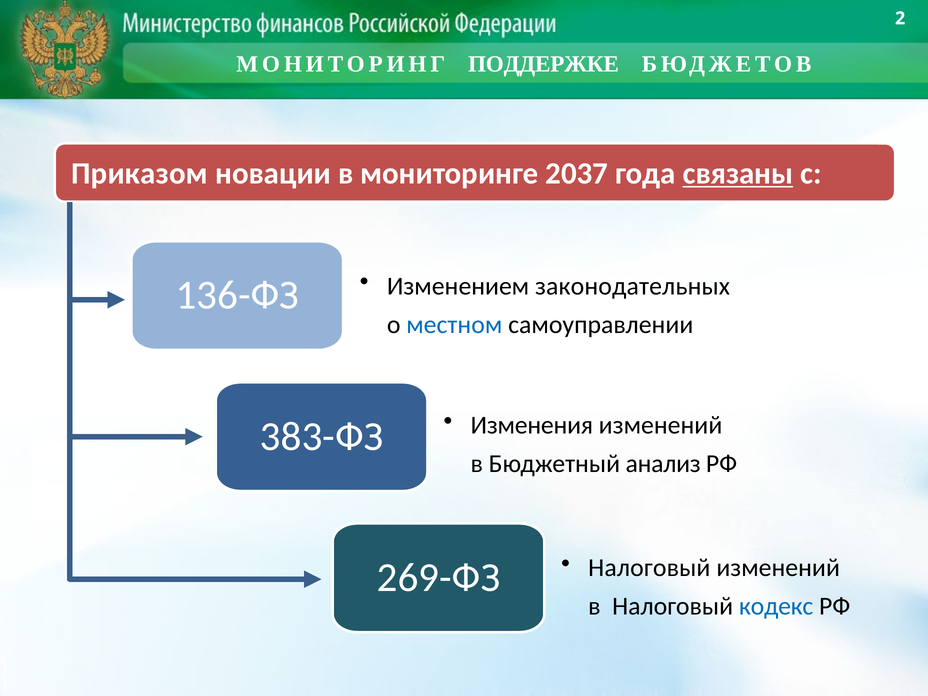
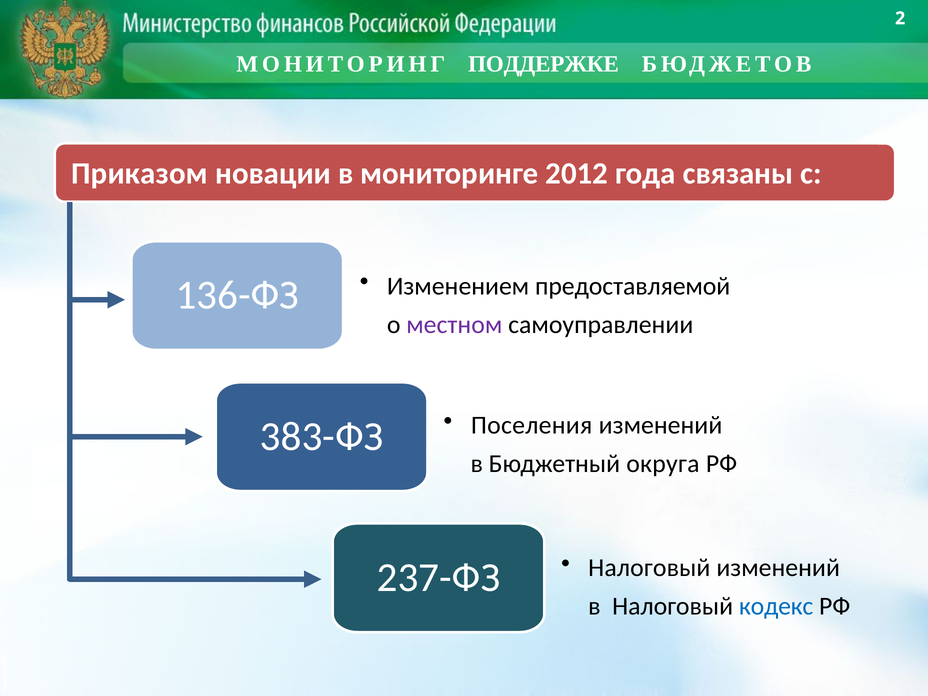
2037: 2037 -> 2012
связаны underline: present -> none
законодательных: законодательных -> предоставляемой
местном colour: blue -> purple
Изменения: Изменения -> Поселения
анализ: анализ -> округа
269-ФЗ: 269-ФЗ -> 237-ФЗ
